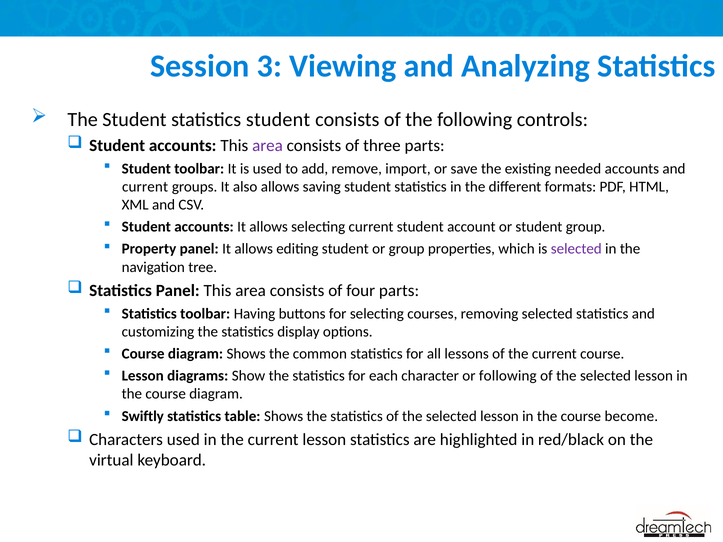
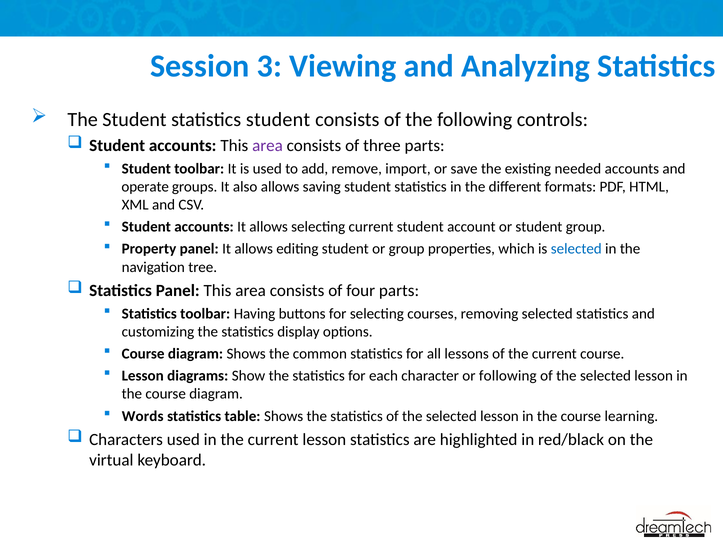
current at (145, 187): current -> operate
selected at (576, 249) colour: purple -> blue
Swiftly: Swiftly -> Words
become: become -> learning
